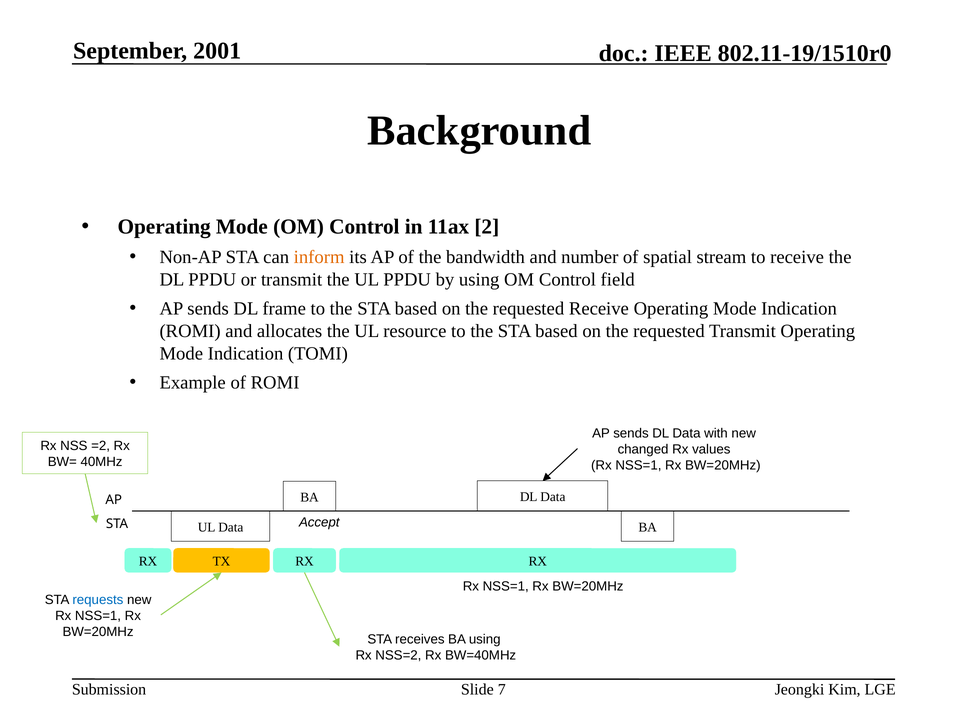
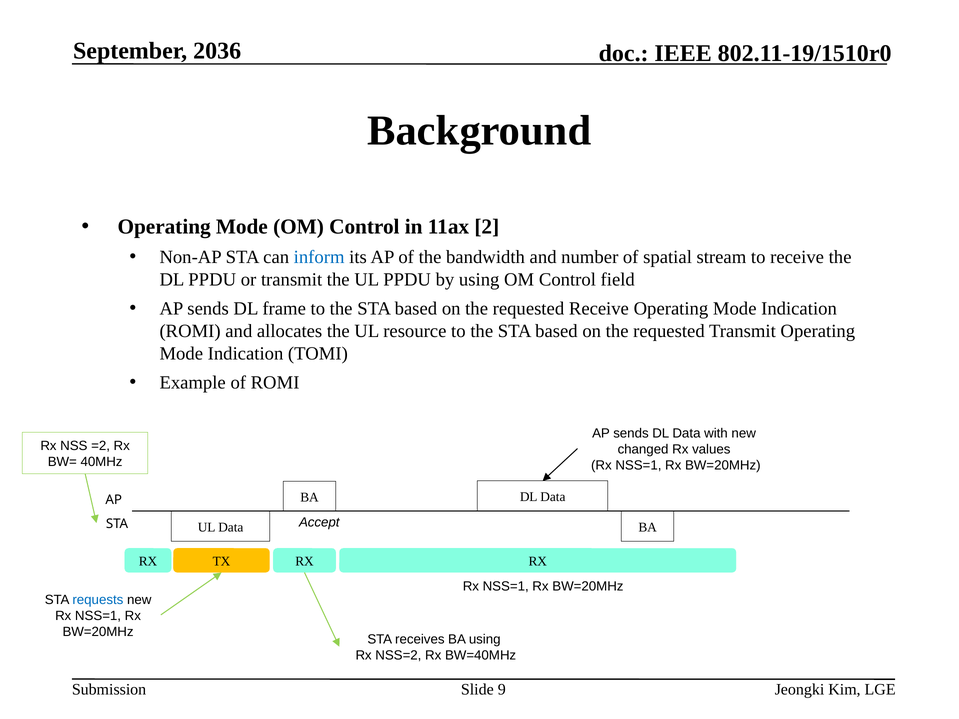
2001: 2001 -> 2036
inform colour: orange -> blue
7: 7 -> 9
